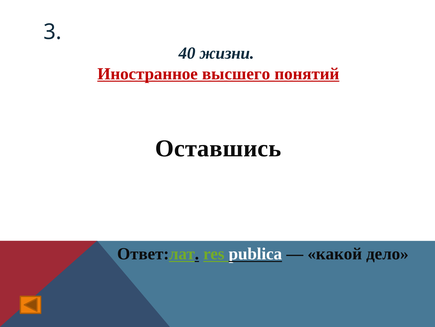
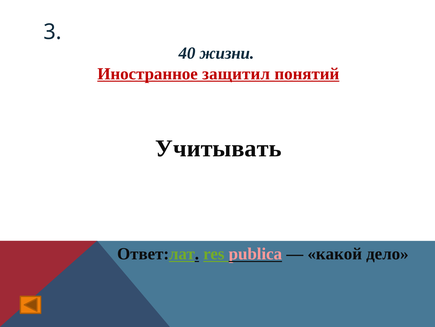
высшего: высшего -> защитил
Оставшись: Оставшись -> Учитывать
publica colour: white -> pink
